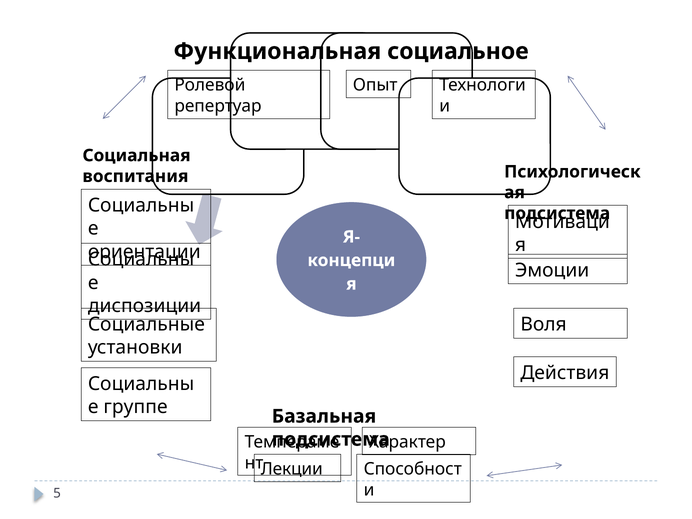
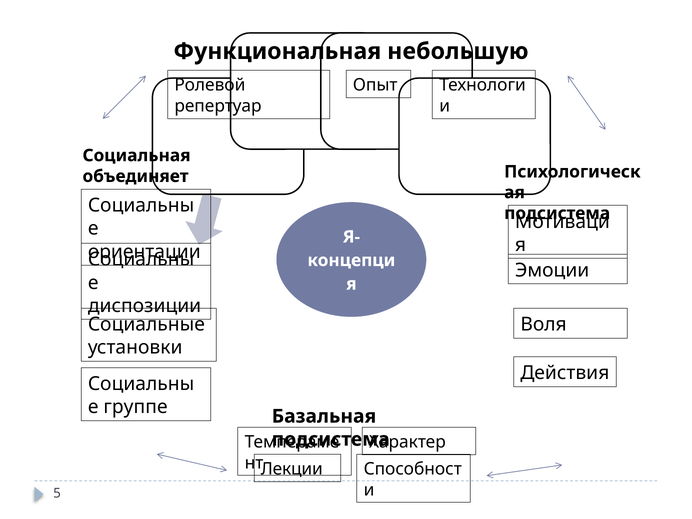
социальное: социальное -> небольшую
воспитания: воспитания -> объединяет
